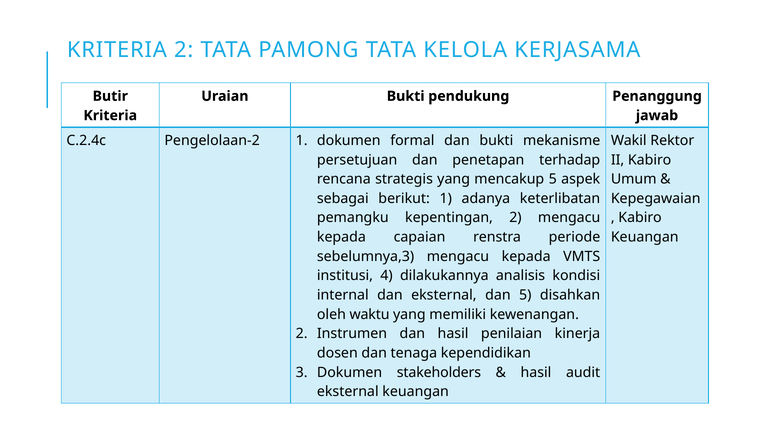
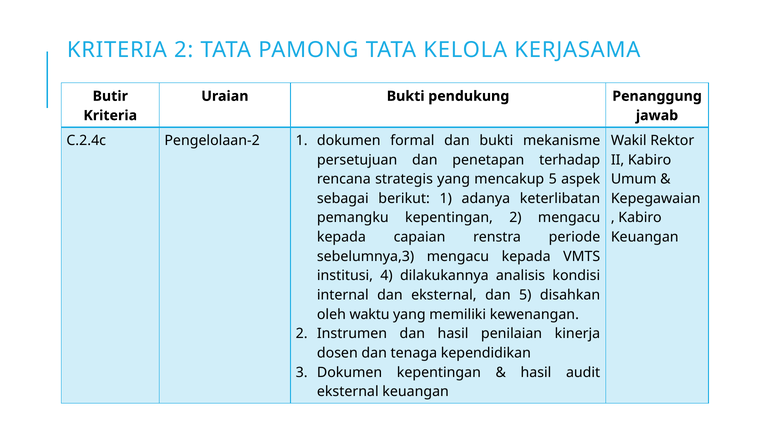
Dokumen stakeholders: stakeholders -> kepentingan
